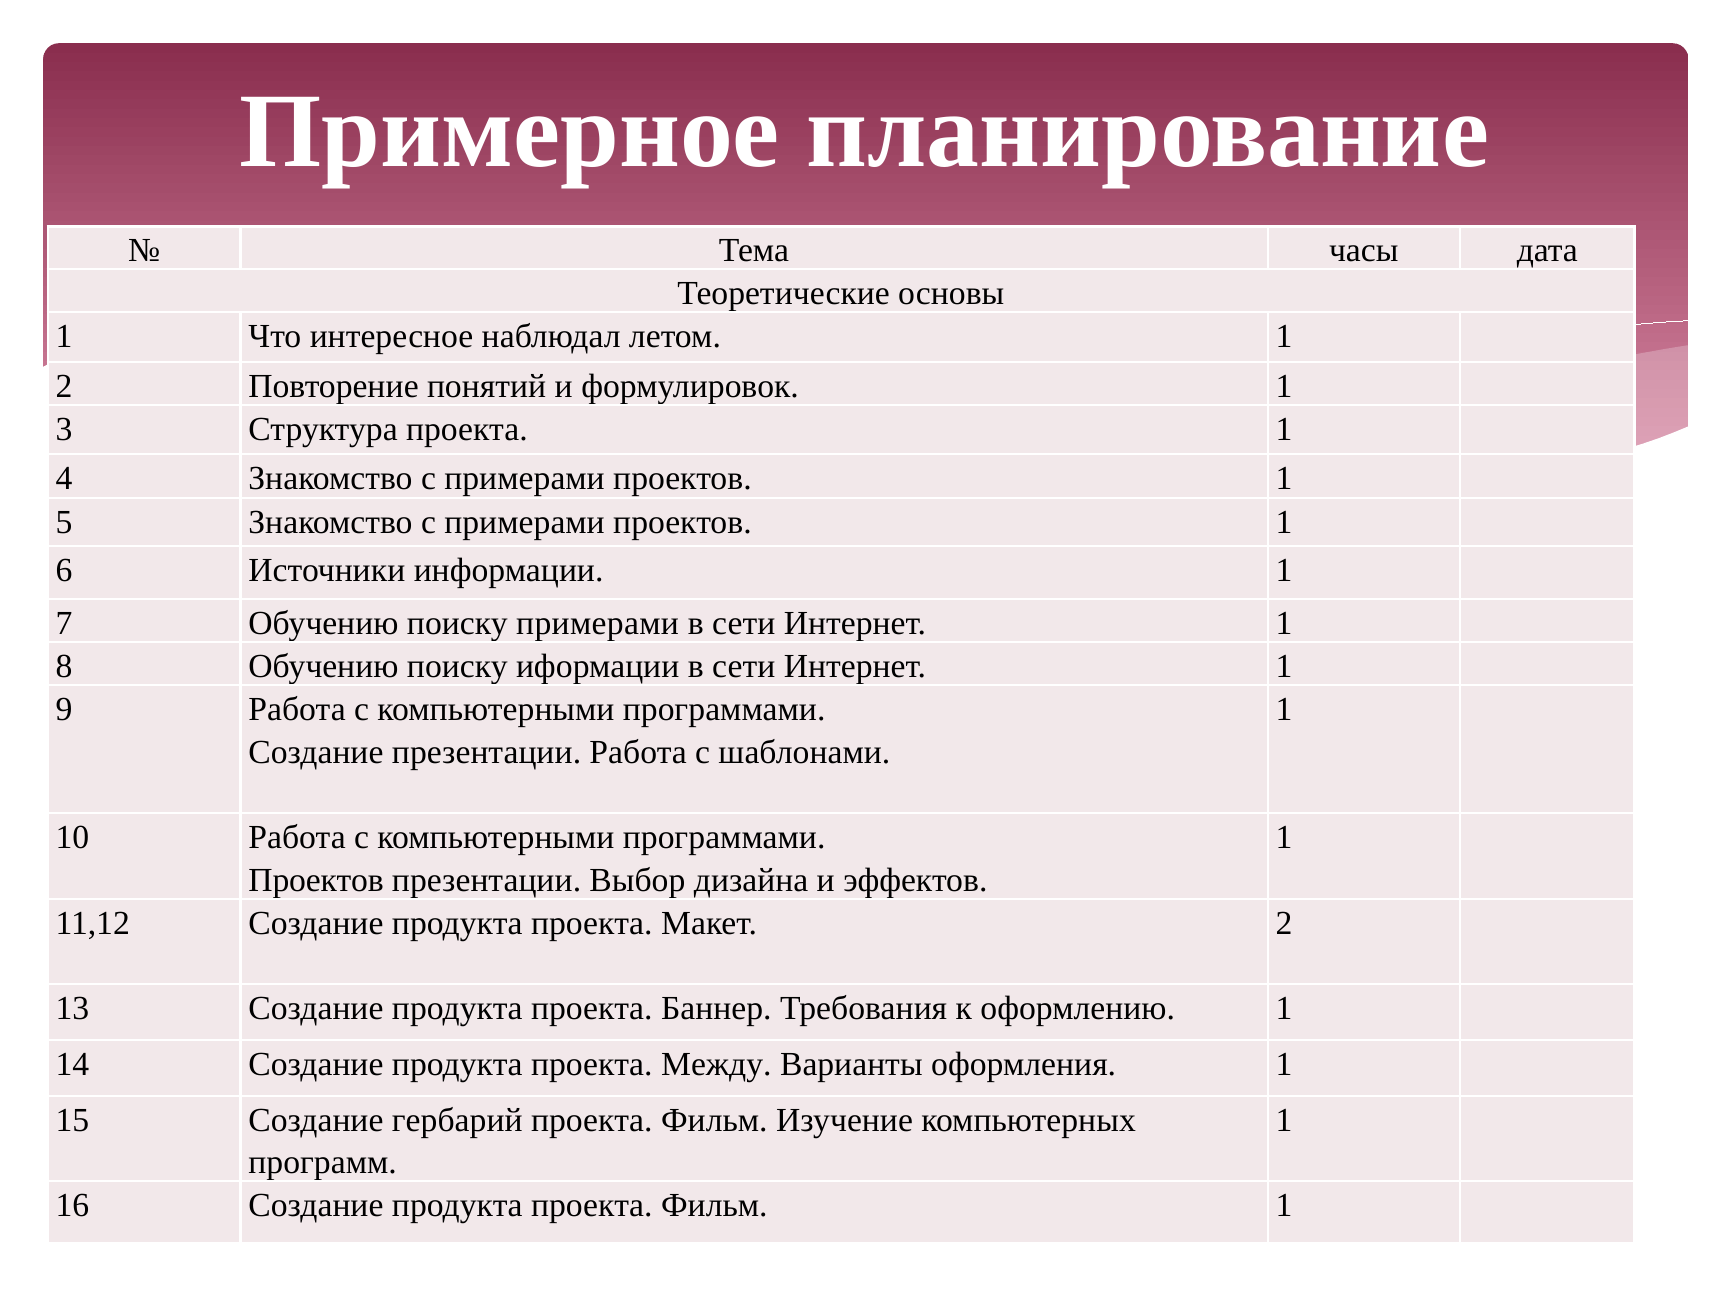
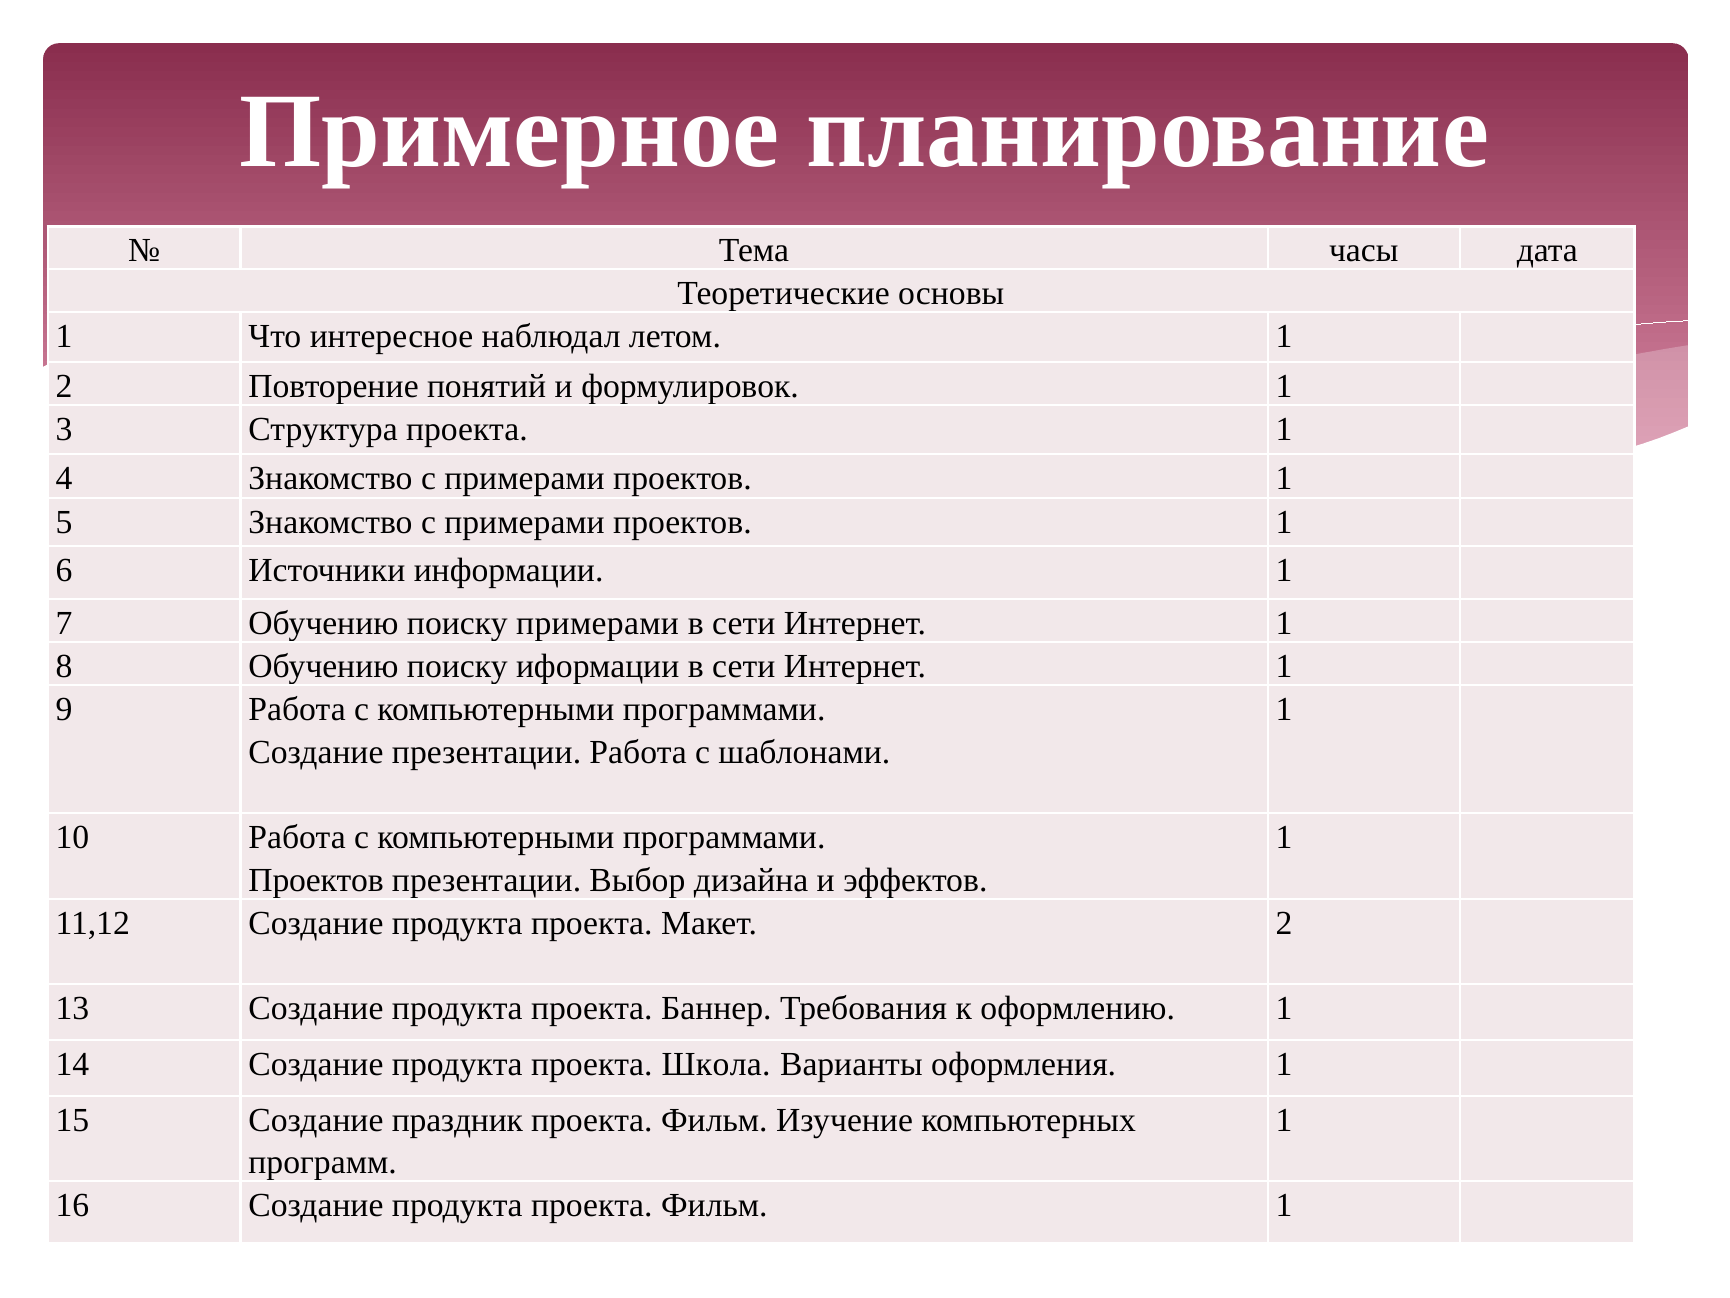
Между: Между -> Школа
гербарий: гербарий -> праздник
